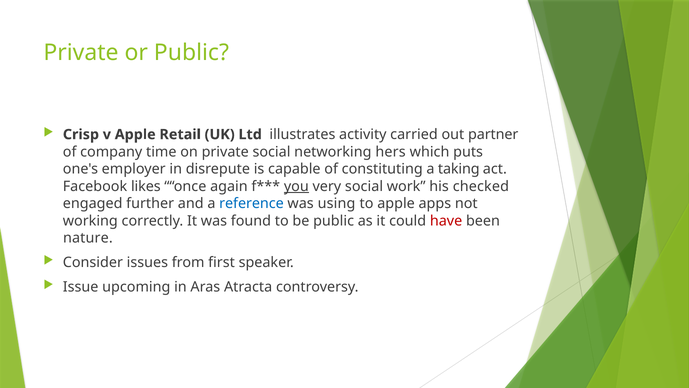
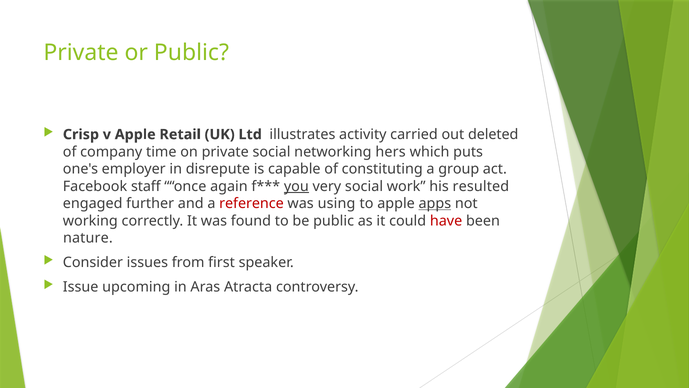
partner: partner -> deleted
taking: taking -> group
likes: likes -> staff
checked: checked -> resulted
reference colour: blue -> red
apps underline: none -> present
